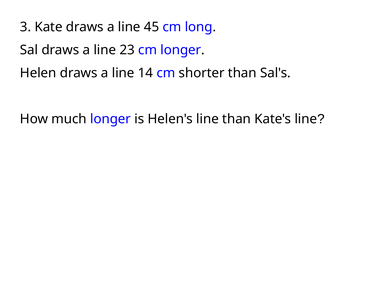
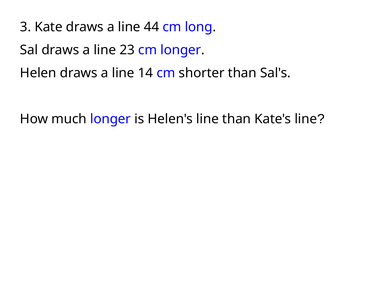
45: 45 -> 44
